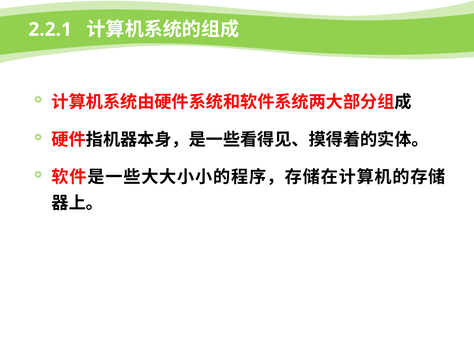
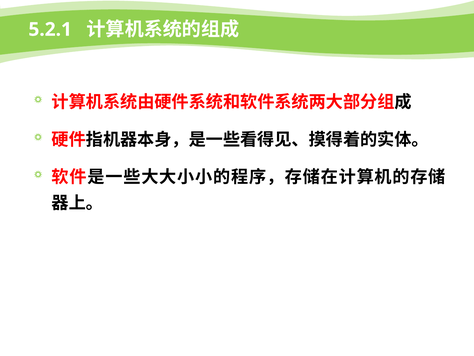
2.2.1: 2.2.1 -> 5.2.1
